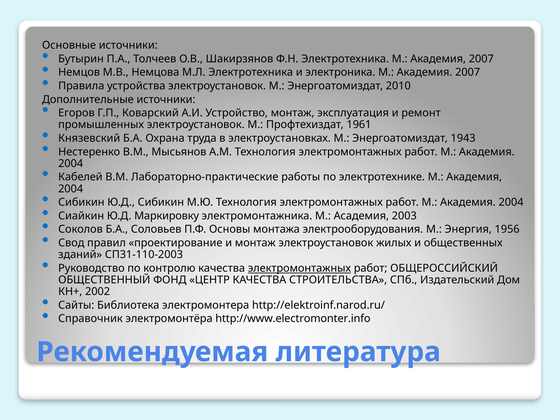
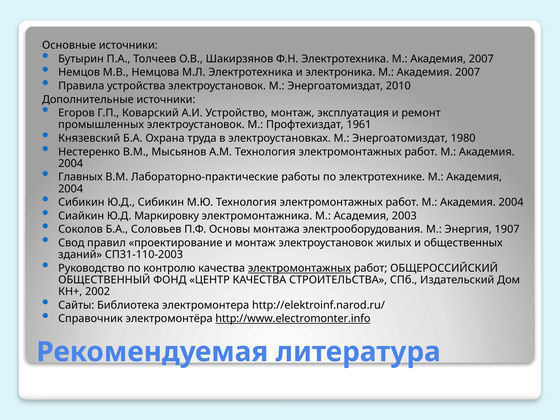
1943: 1943 -> 1980
Кабелей: Кабелей -> Главных
1956: 1956 -> 1907
http://www.electromonter.info underline: none -> present
